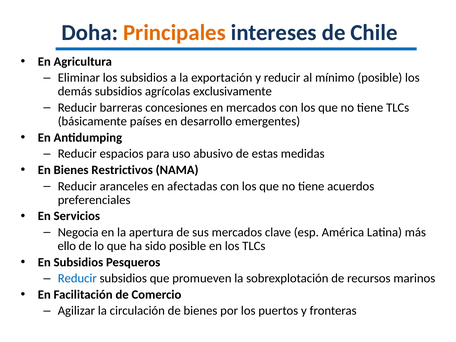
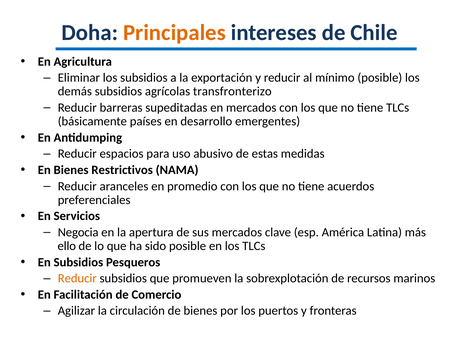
exclusivamente: exclusivamente -> transfronterizo
concesiones: concesiones -> supeditadas
afectadas: afectadas -> promedio
Reducir at (77, 278) colour: blue -> orange
